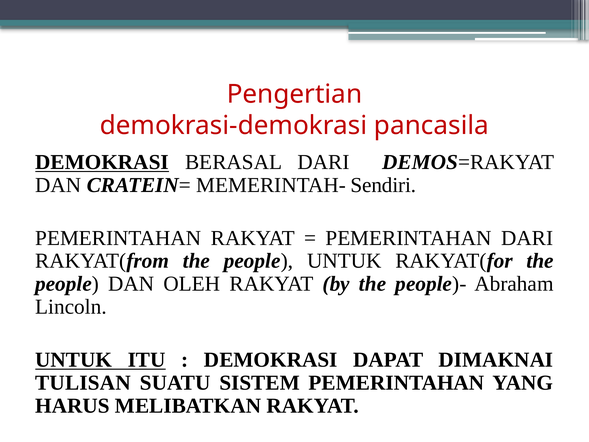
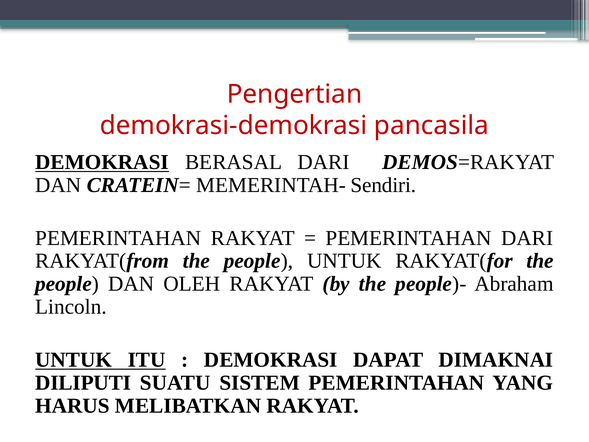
TULISAN: TULISAN -> DILIPUTI
